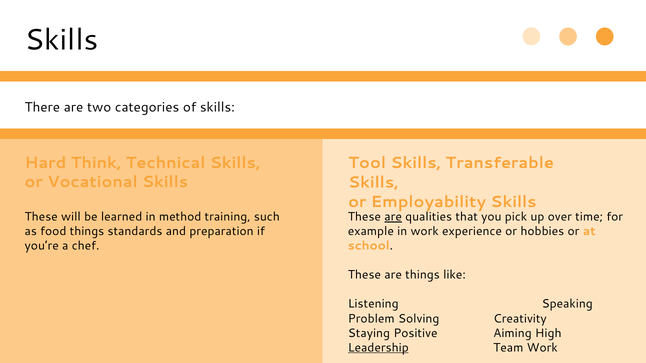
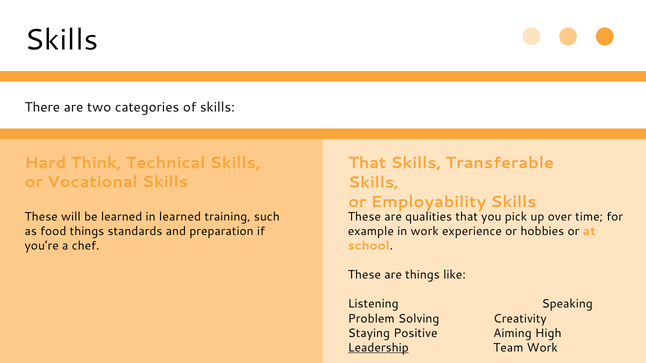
Tool at (367, 163): Tool -> That
in method: method -> learned
are at (393, 217) underline: present -> none
